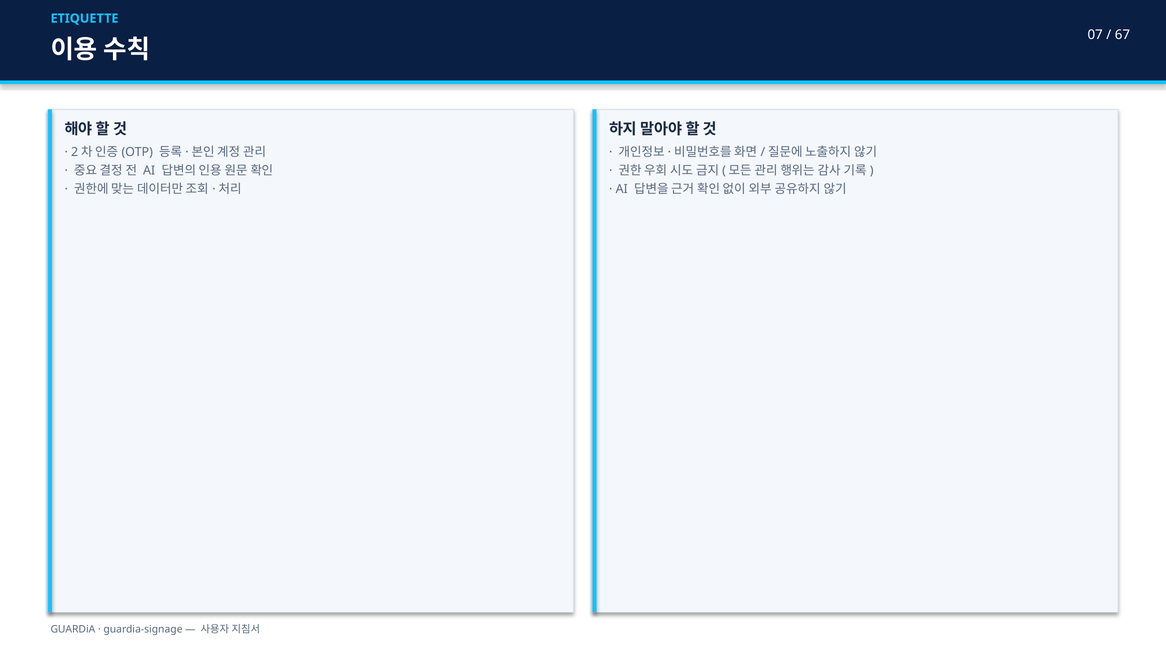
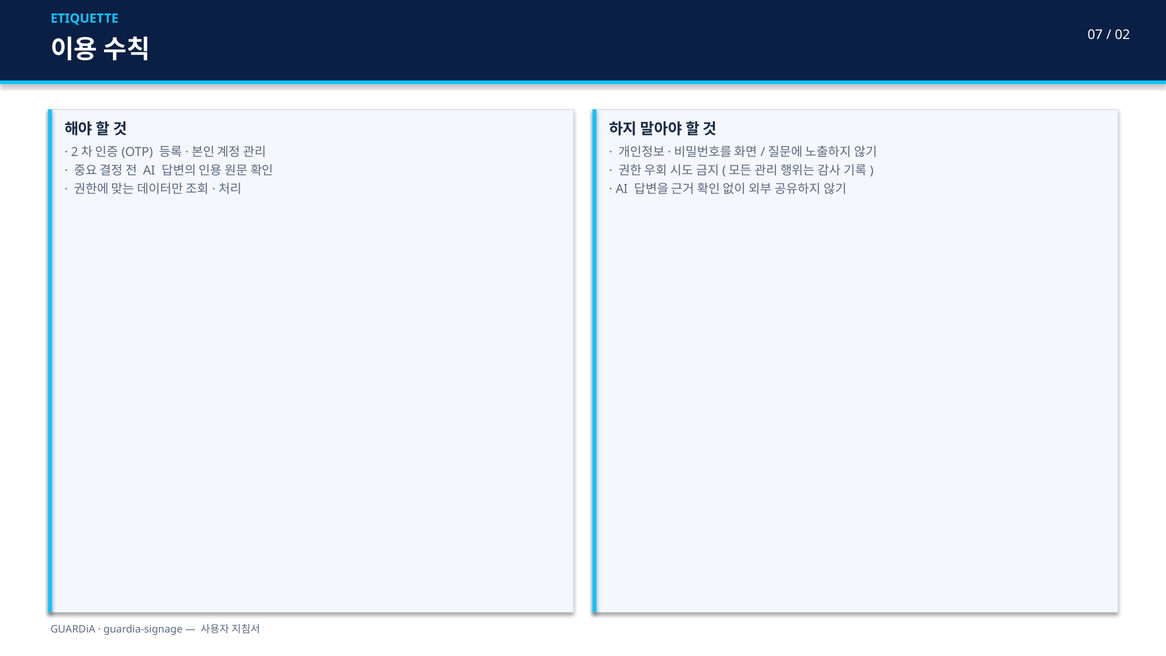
67: 67 -> 02
